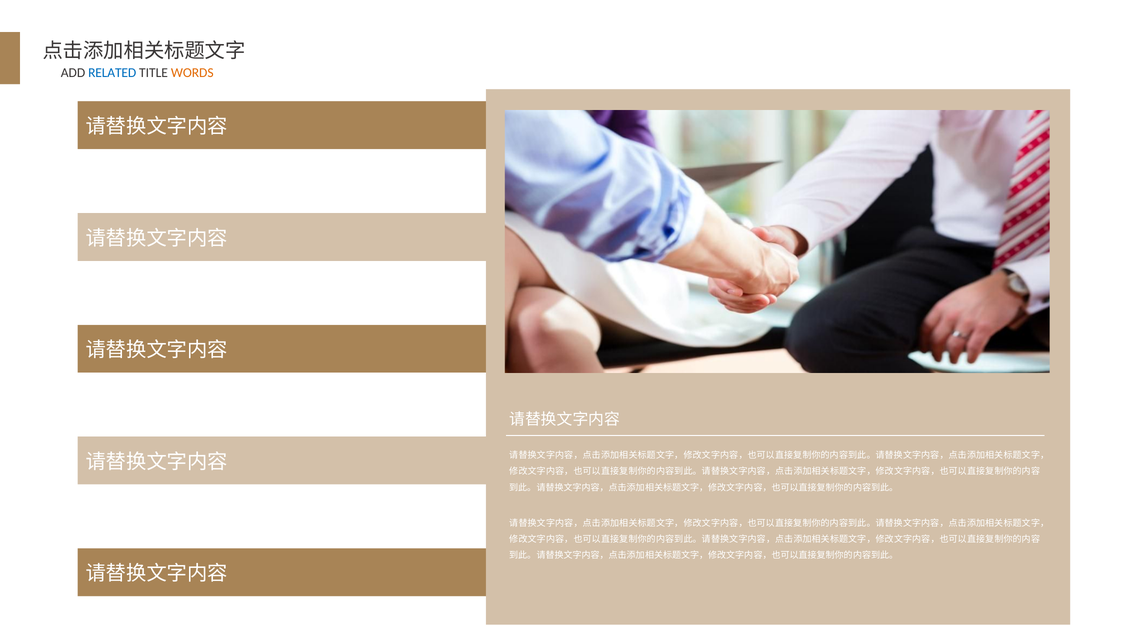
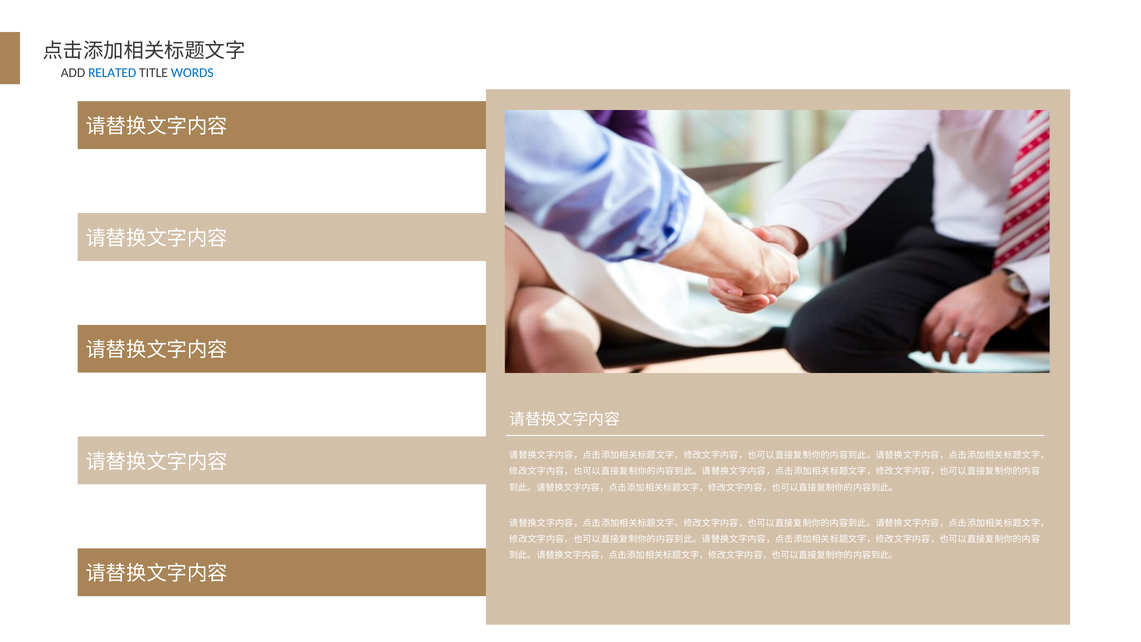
WORDS colour: orange -> blue
